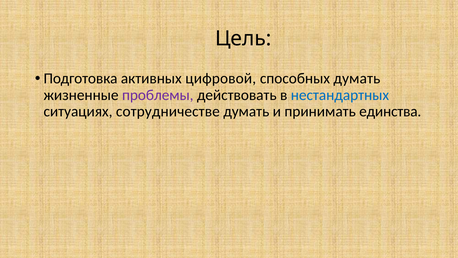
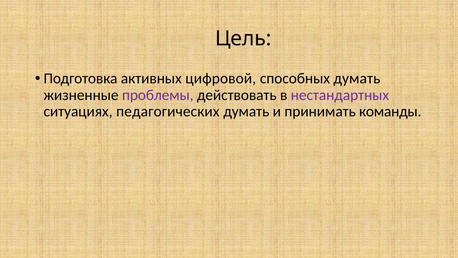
нестандартных colour: blue -> purple
сотрудничестве: сотрудничестве -> педагогических
единства: единства -> команды
